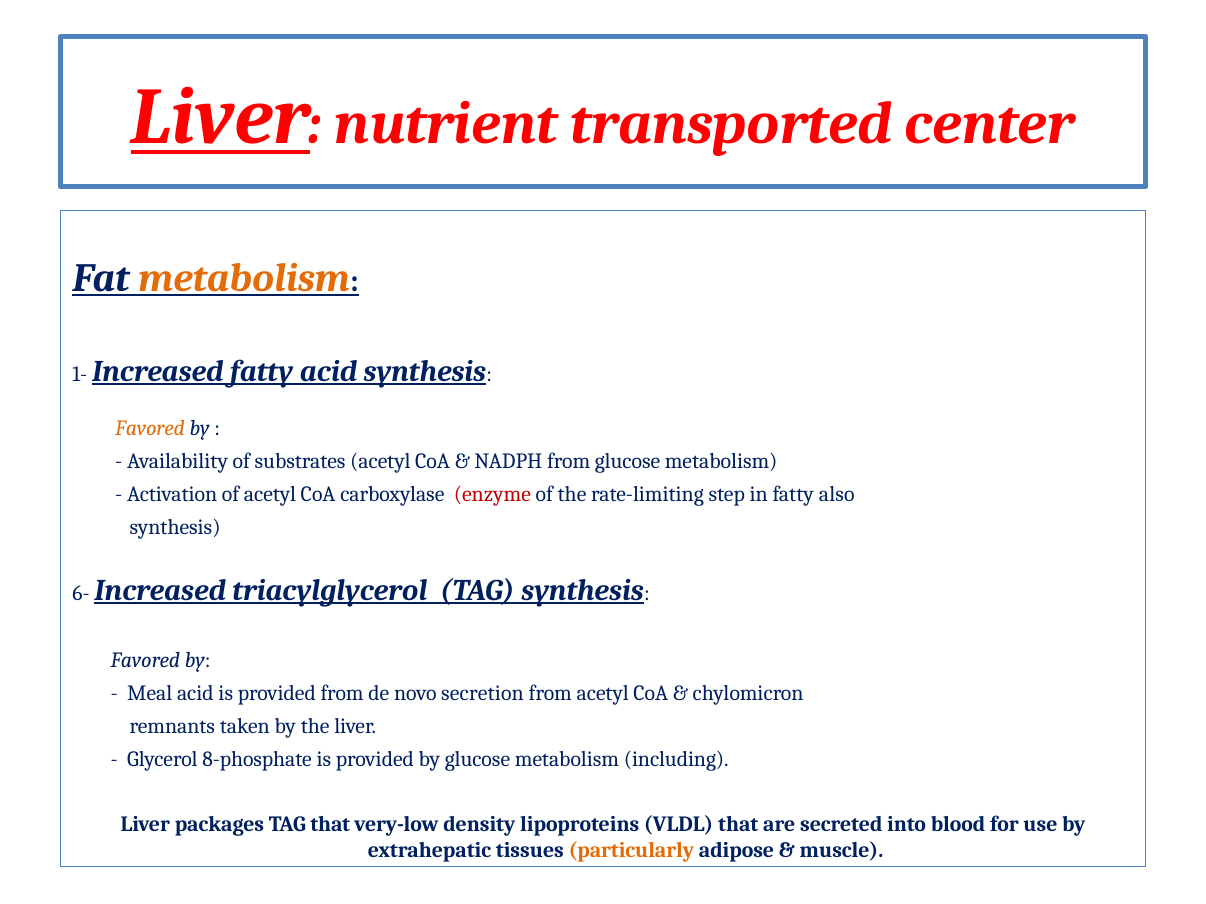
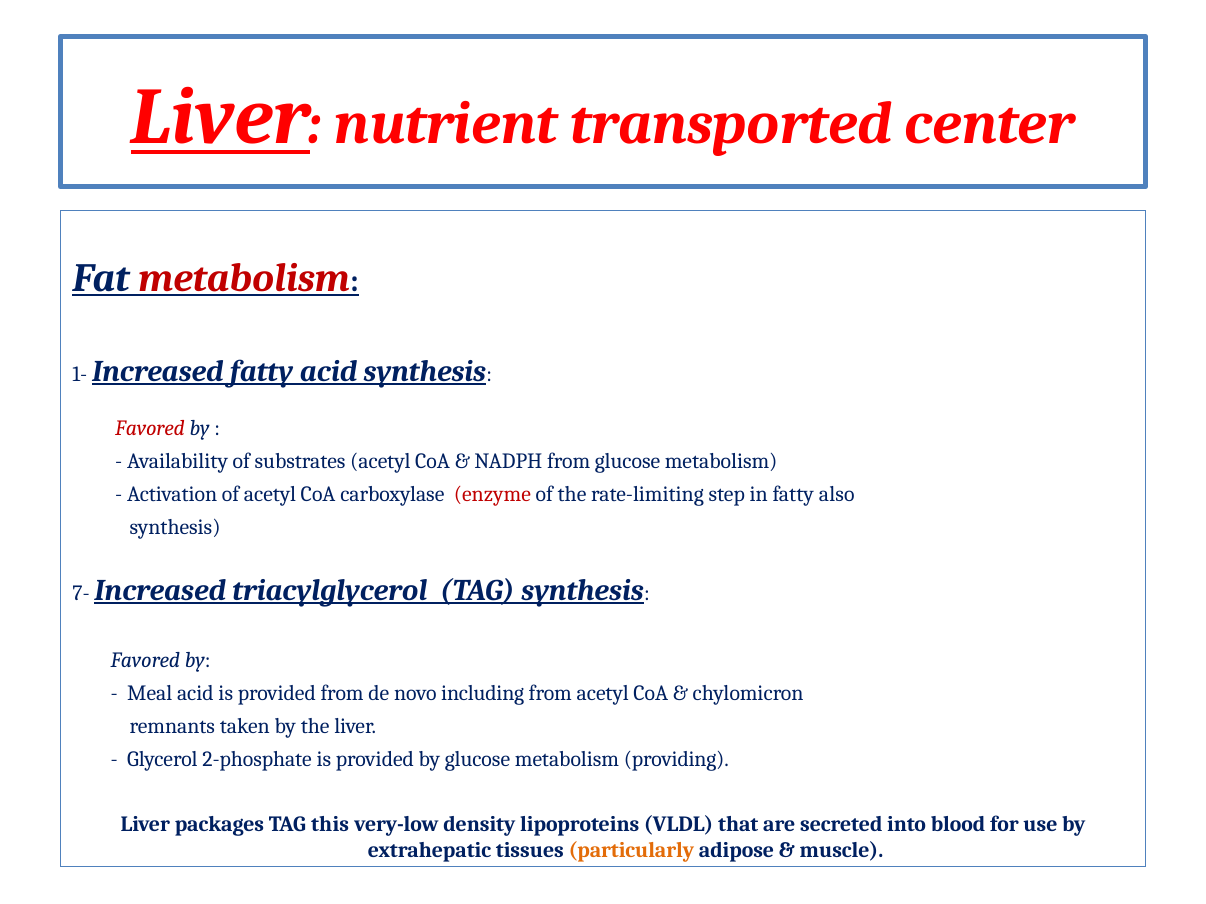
metabolism at (244, 278) colour: orange -> red
Favored at (150, 429) colour: orange -> red
6-: 6- -> 7-
secretion: secretion -> including
8-phosphate: 8-phosphate -> 2-phosphate
including: including -> providing
TAG that: that -> this
